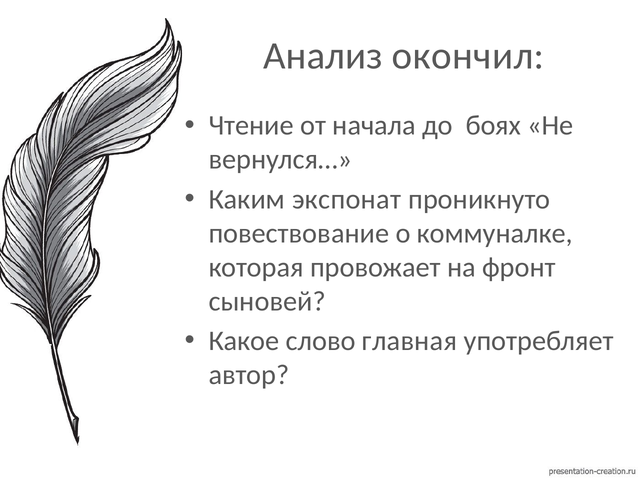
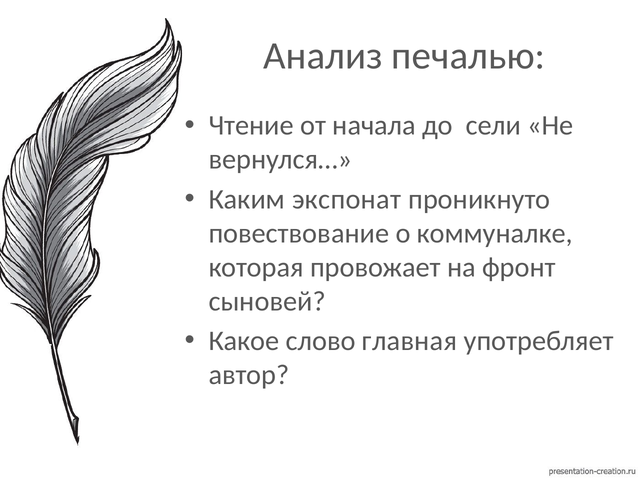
окончил: окончил -> печалью
боях: боях -> сели
